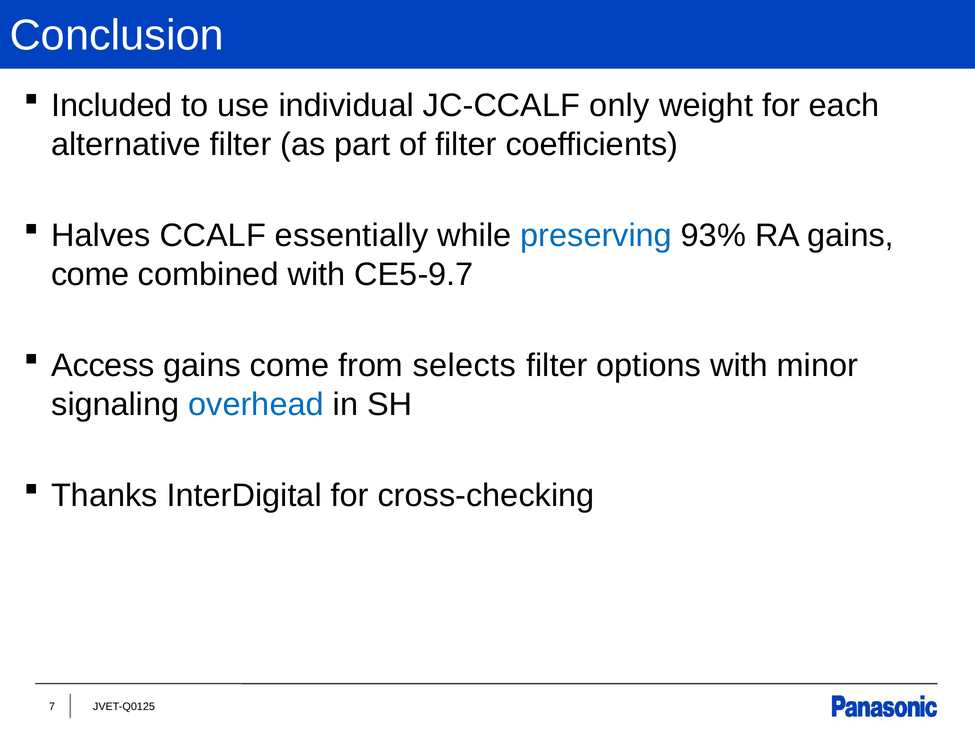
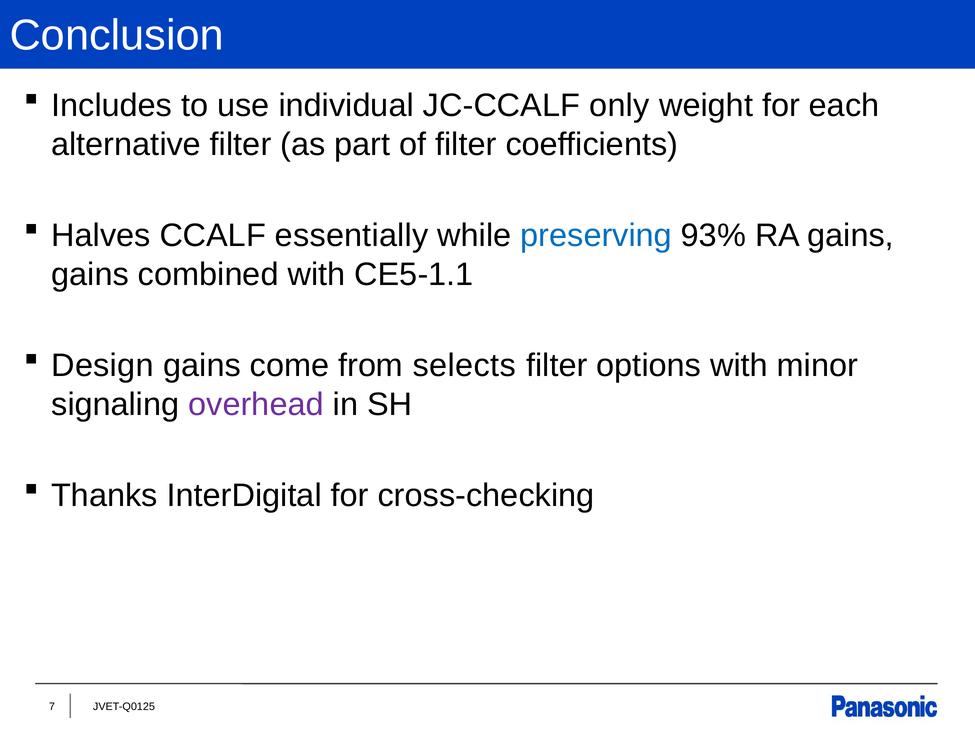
Included: Included -> Includes
come at (90, 275): come -> gains
CE5-9.7: CE5-9.7 -> CE5-1.1
Access: Access -> Design
overhead colour: blue -> purple
